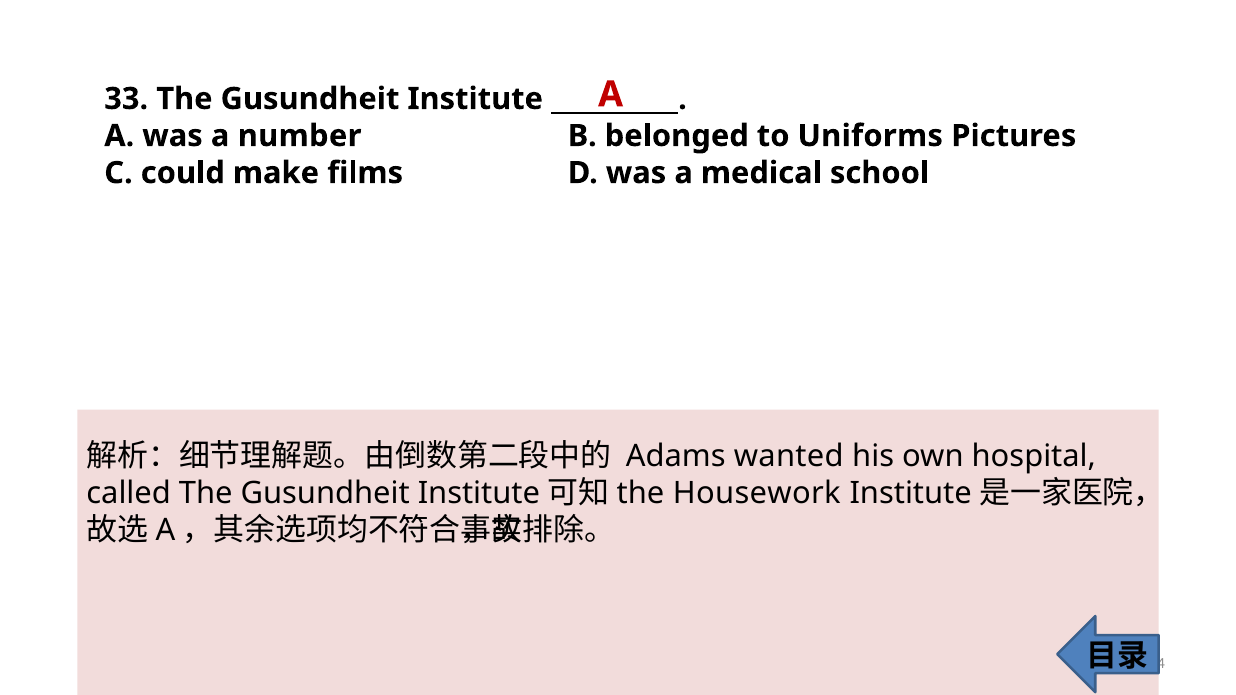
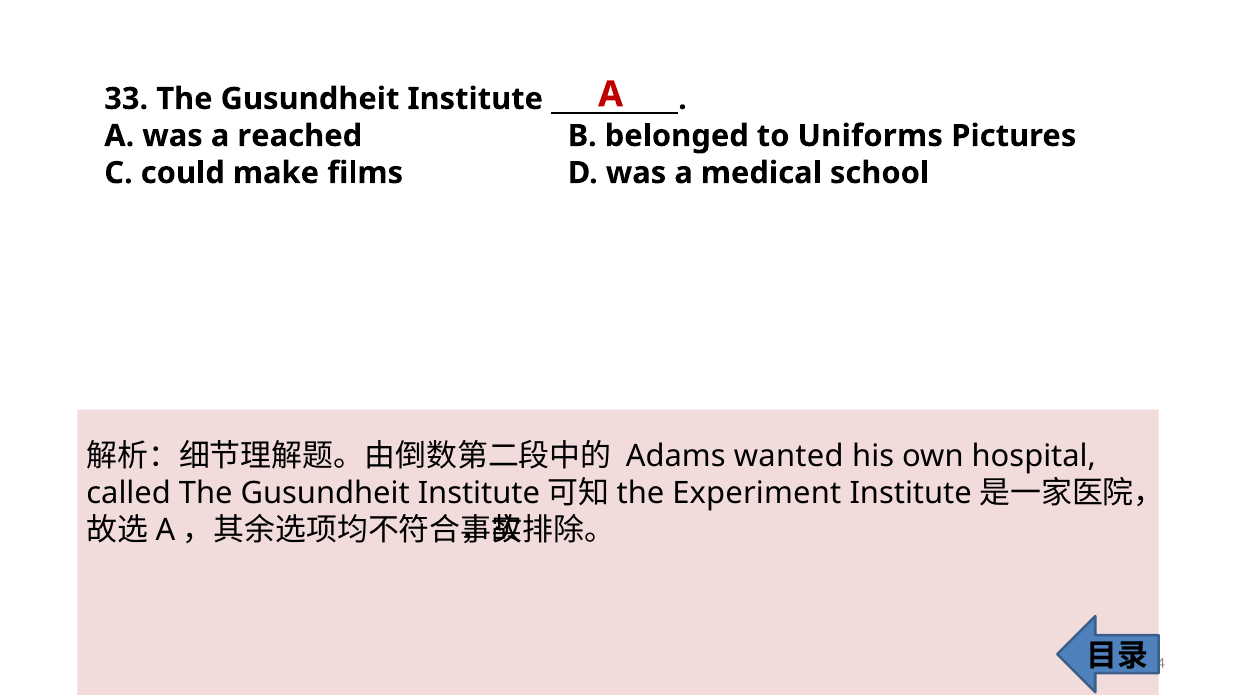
number: number -> reached
Housework: Housework -> Experiment
